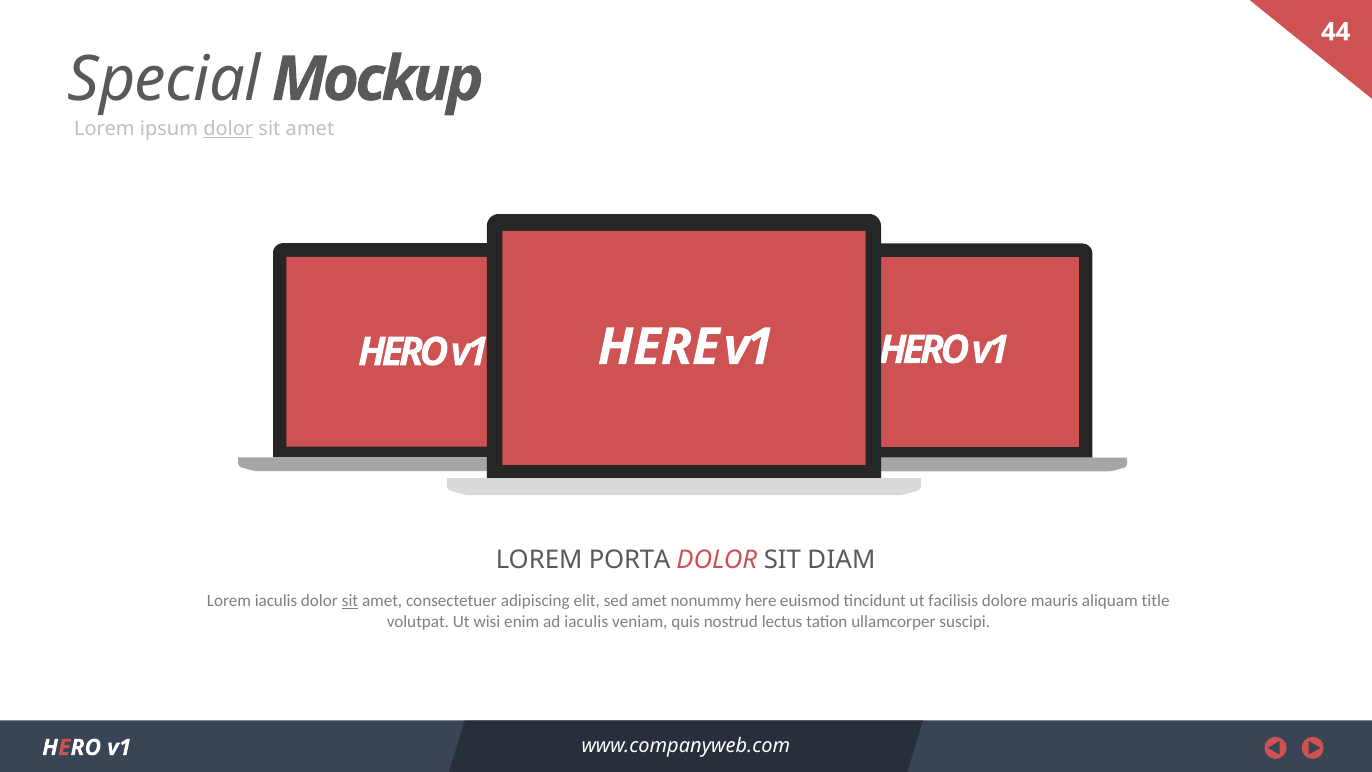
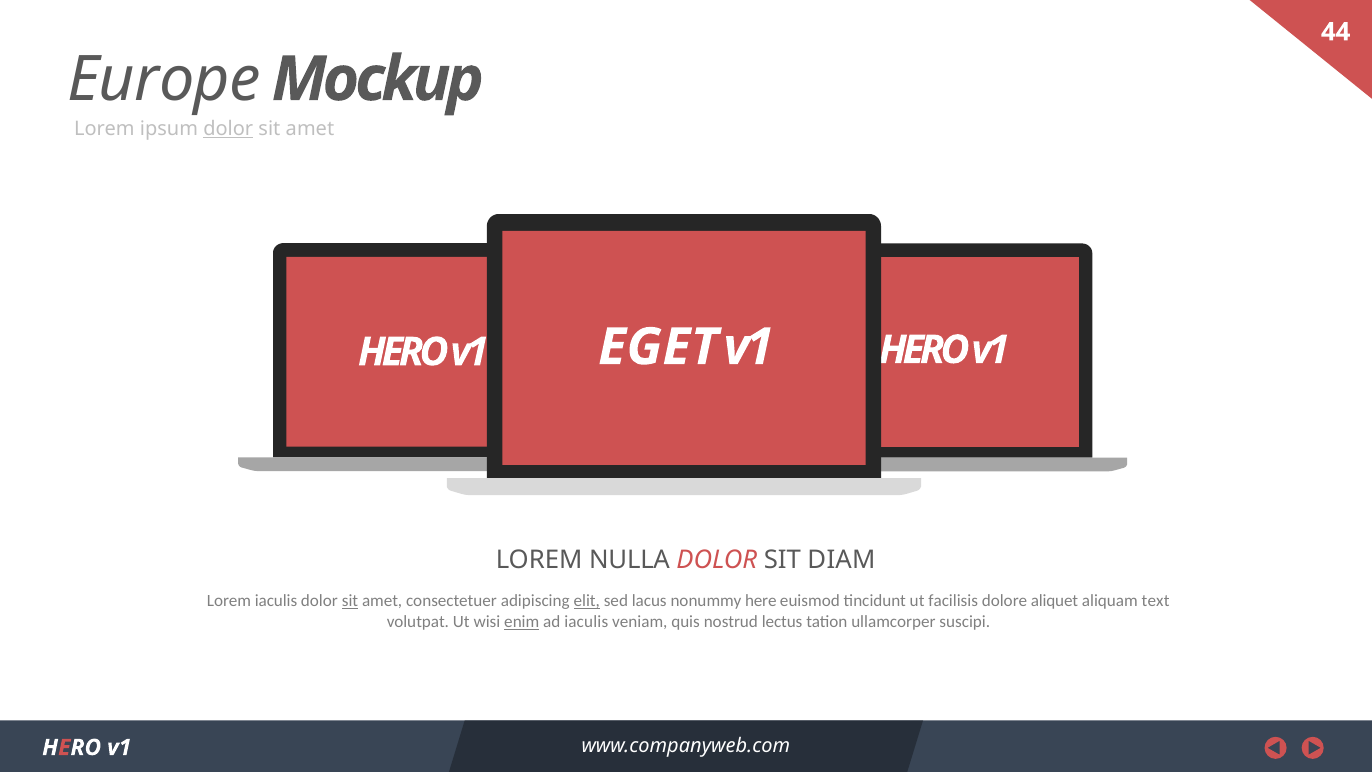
Special: Special -> Europe
HERE at (659, 347): HERE -> EGET
PORTA: PORTA -> NULLA
elit underline: none -> present
sed amet: amet -> lacus
mauris: mauris -> aliquet
title: title -> text
enim underline: none -> present
